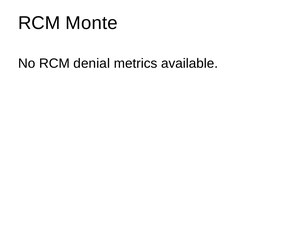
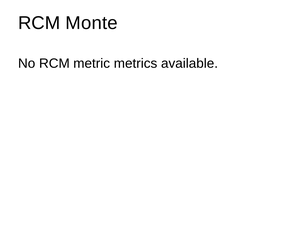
denial: denial -> metric
